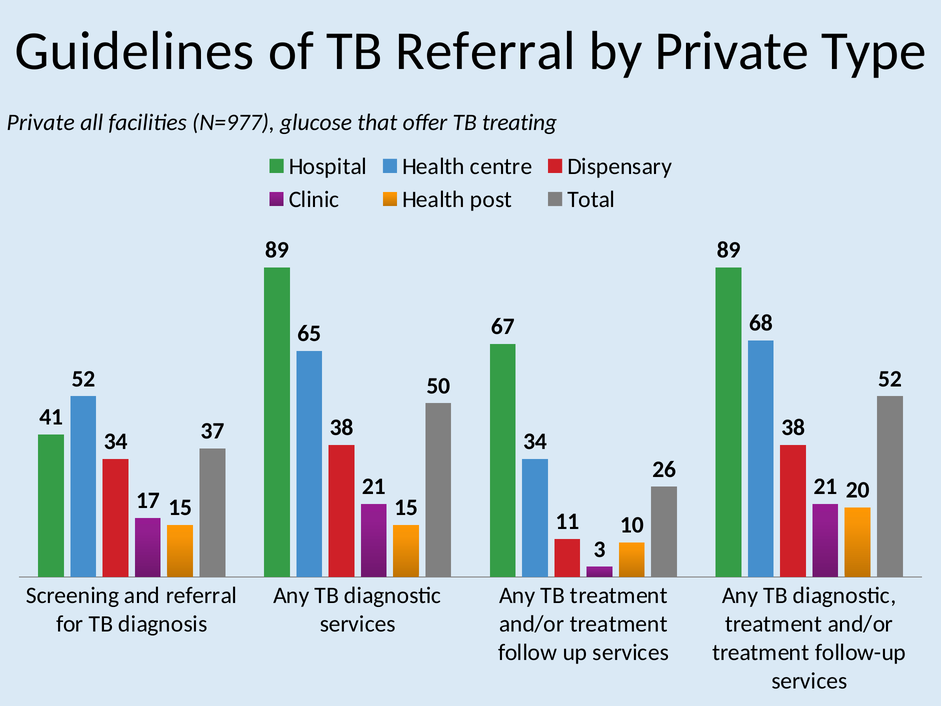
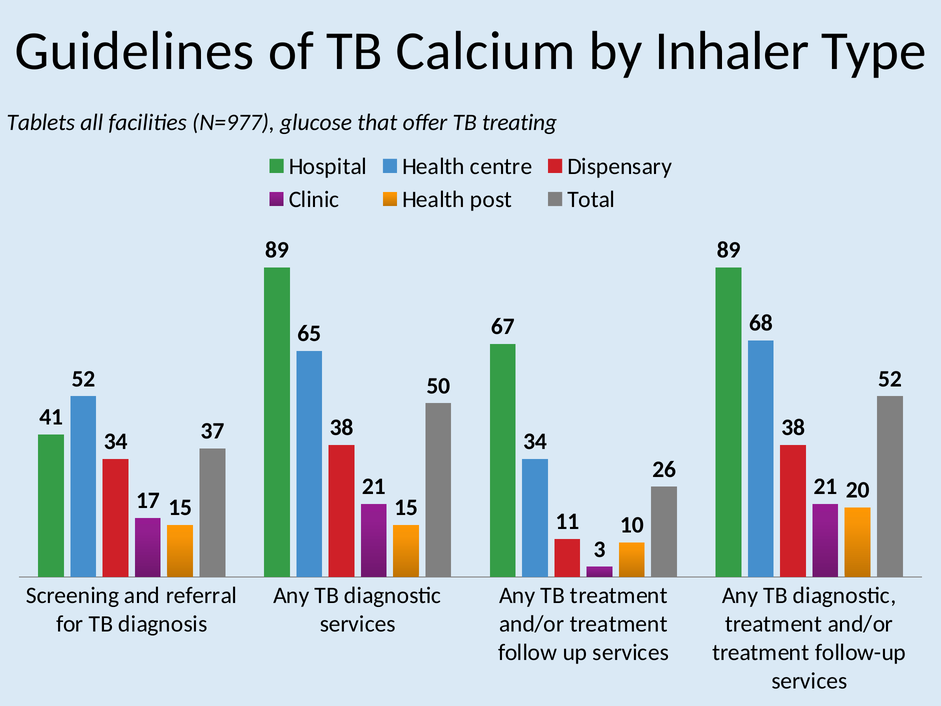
TB Referral: Referral -> Calcium
by Private: Private -> Inhaler
Private at (41, 122): Private -> Tablets
